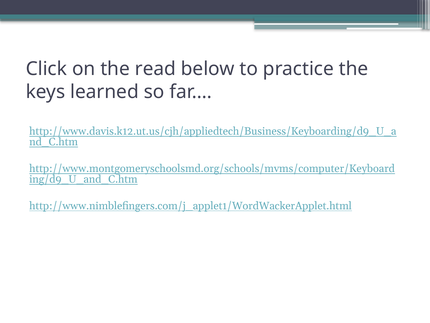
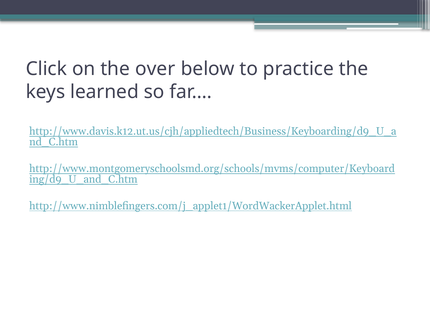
read: read -> over
